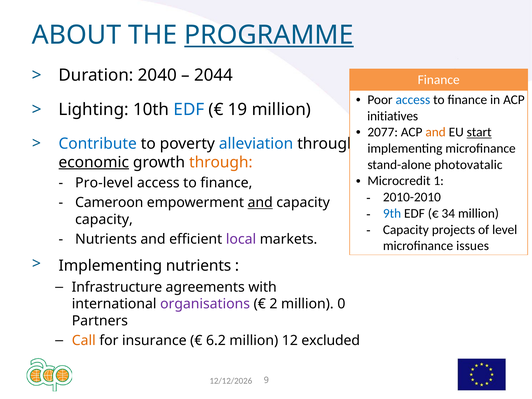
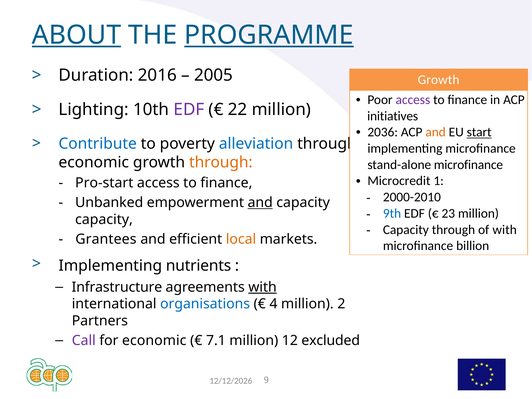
ABOUT underline: none -> present
2040: 2040 -> 2016
2044: 2044 -> 2005
Finance at (439, 80): Finance -> Growth
access at (413, 100) colour: blue -> purple
EDF at (189, 110) colour: blue -> purple
19: 19 -> 22
2077: 2077 -> 2036
economic at (94, 162) underline: present -> none
stand-alone photovatalic: photovatalic -> microfinance
Pro-level: Pro-level -> Pro-start
2010-2010: 2010-2010 -> 2000-2010
Cameroon: Cameroon -> Unbanked
34: 34 -> 23
Capacity projects: projects -> through
of level: level -> with
Nutrients at (106, 239): Nutrients -> Grantees
local colour: purple -> orange
issues: issues -> billion
with at (263, 287) underline: none -> present
organisations colour: purple -> blue
2: 2 -> 4
0: 0 -> 2
Call colour: orange -> purple
for insurance: insurance -> economic
6.2: 6.2 -> 7.1
